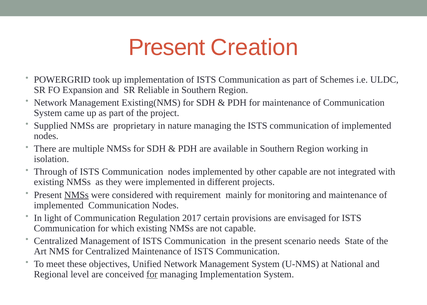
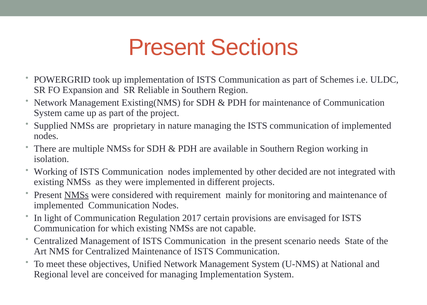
Creation: Creation -> Sections
Through at (50, 172): Through -> Working
other capable: capable -> decided
for at (152, 274) underline: present -> none
